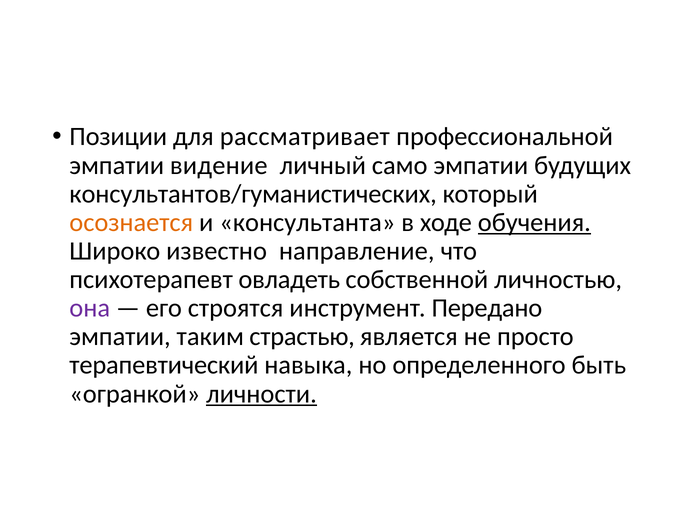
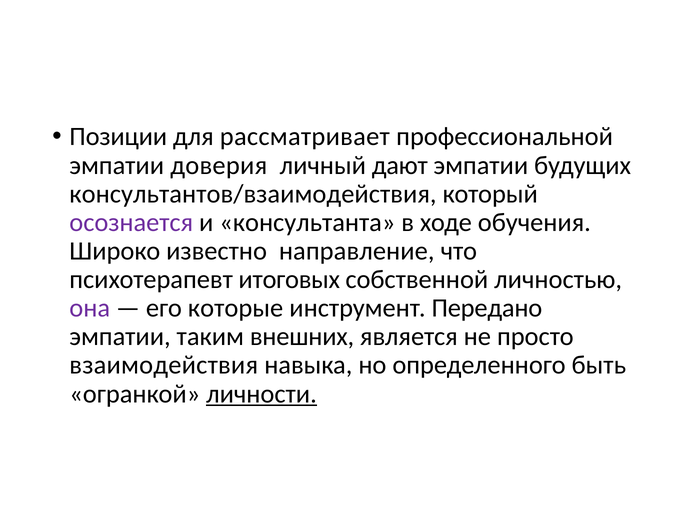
видение: видение -> доверия
само: само -> дают
консультантов/гуманистических: консультантов/гуманистических -> консультантов/взаимодействия
осознается colour: orange -> purple
обучения underline: present -> none
овладеть: овладеть -> итоговых
строятся: строятся -> которые
страстью: страстью -> внешних
терапевтический: терапевтический -> взаимодействия
